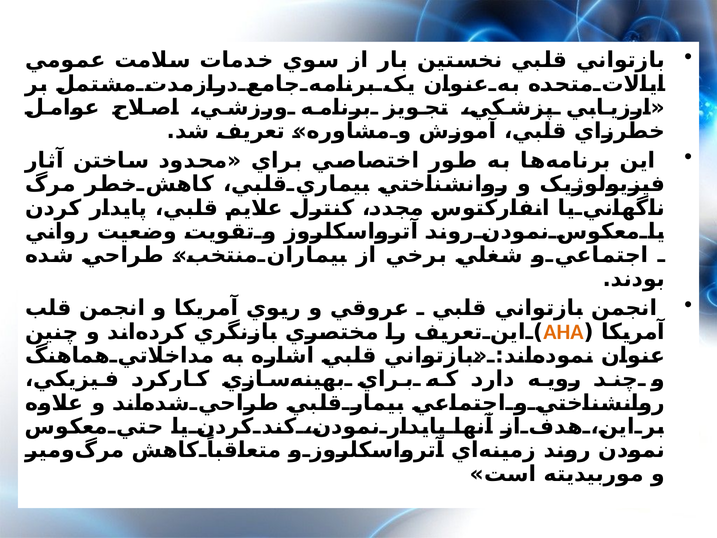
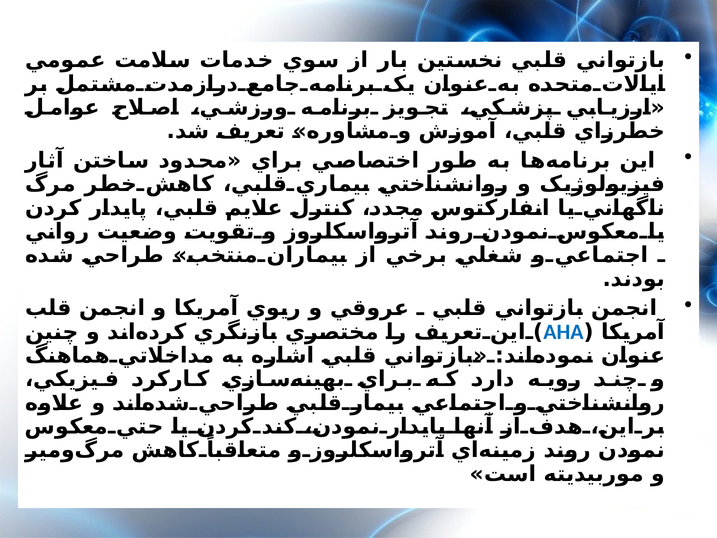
AHA colour: orange -> blue
